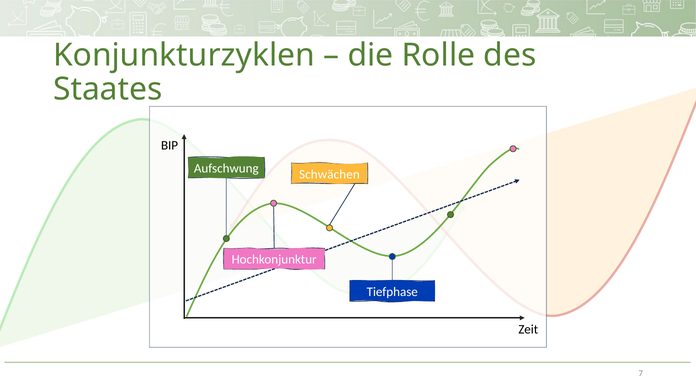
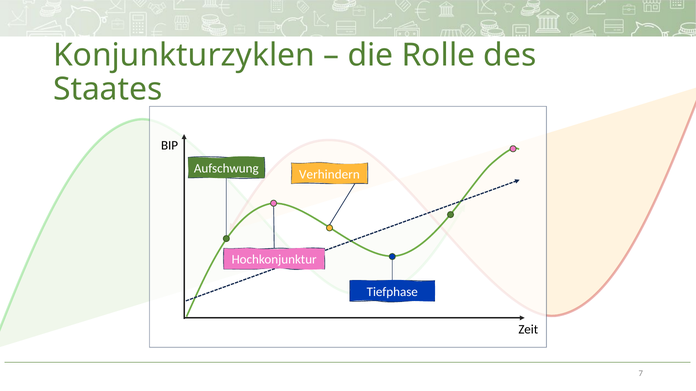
Schwächen: Schwächen -> Verhindern
